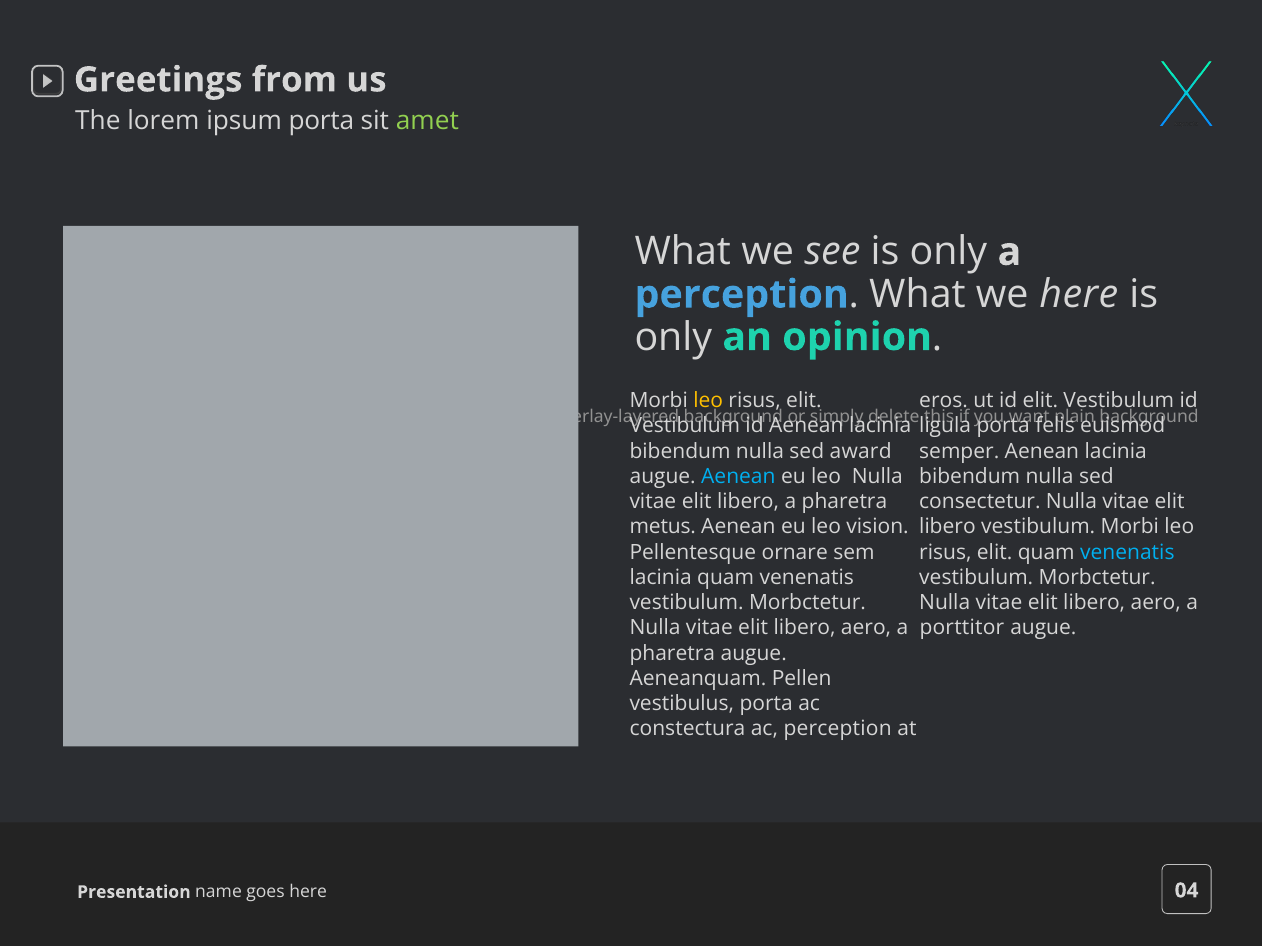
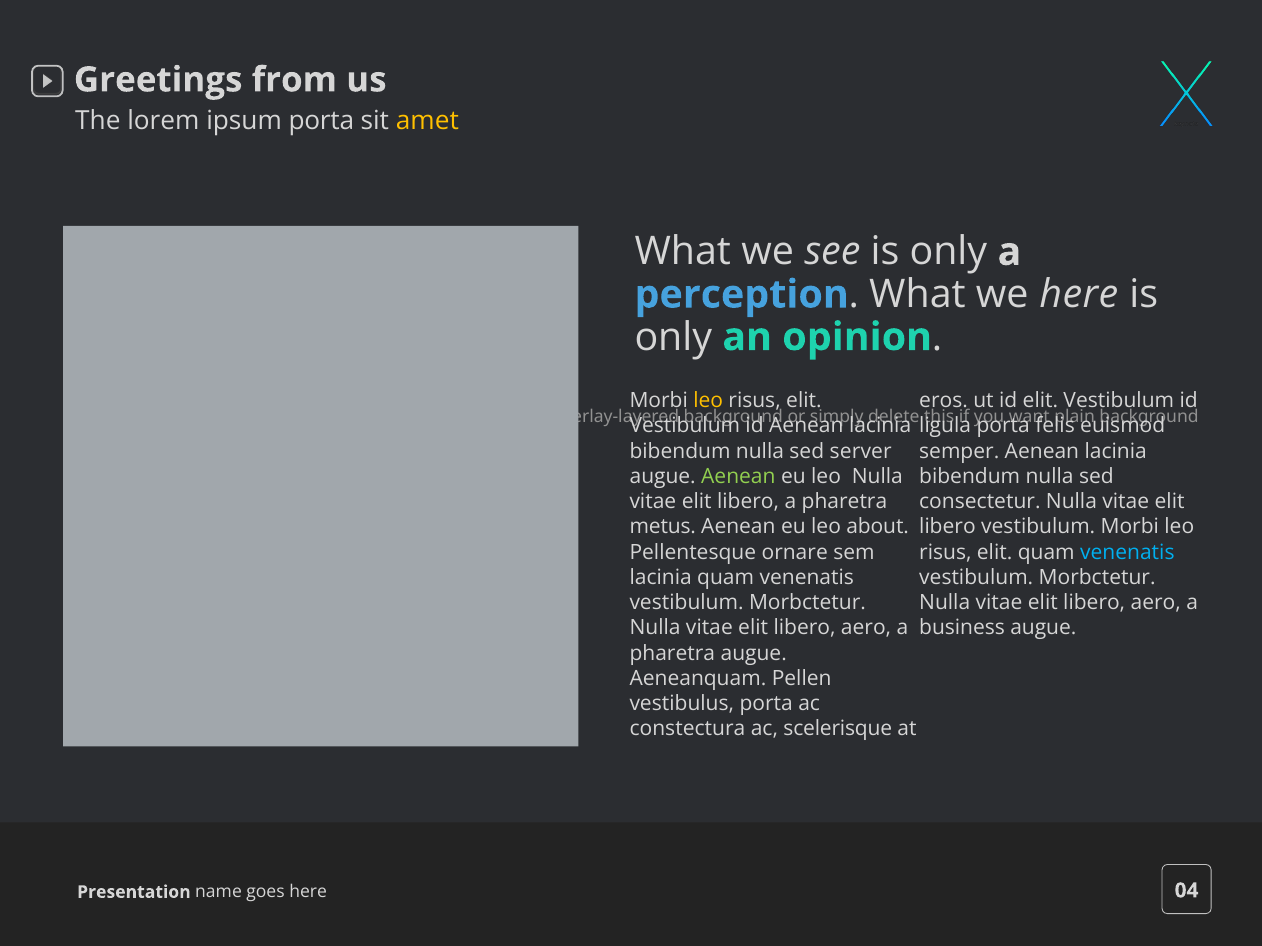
amet colour: light green -> yellow
award: award -> server
Aenean at (738, 477) colour: light blue -> light green
vision: vision -> about
porttitor: porttitor -> business
ac perception: perception -> scelerisque
